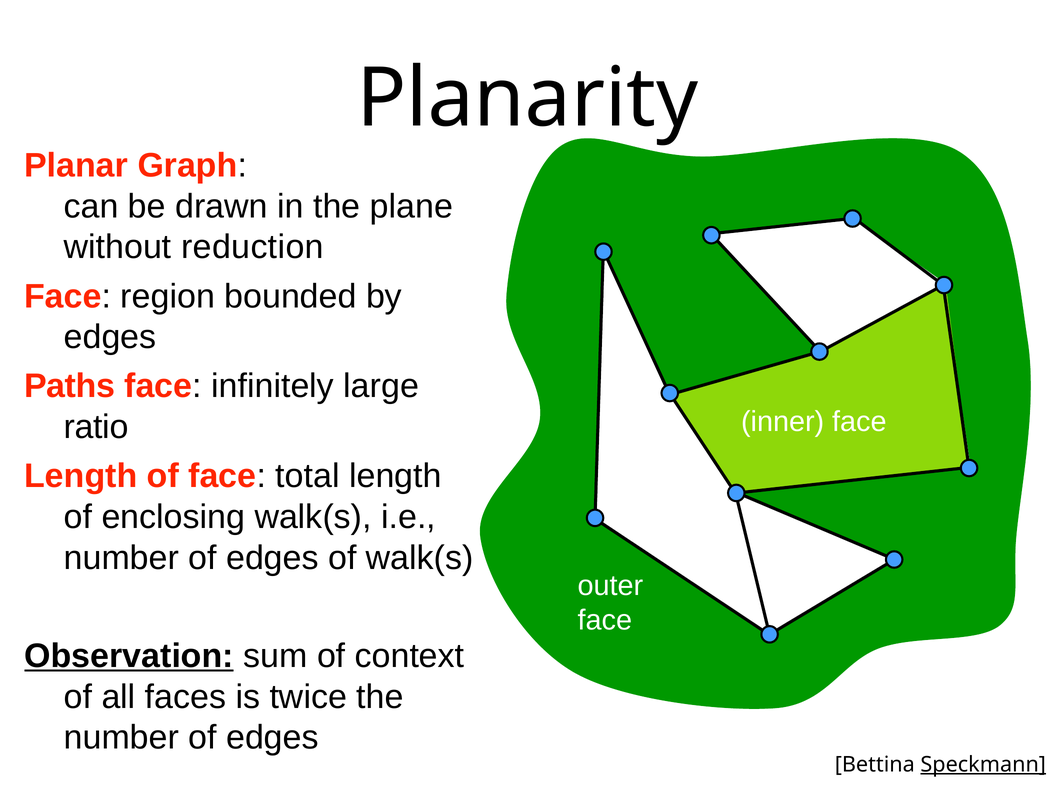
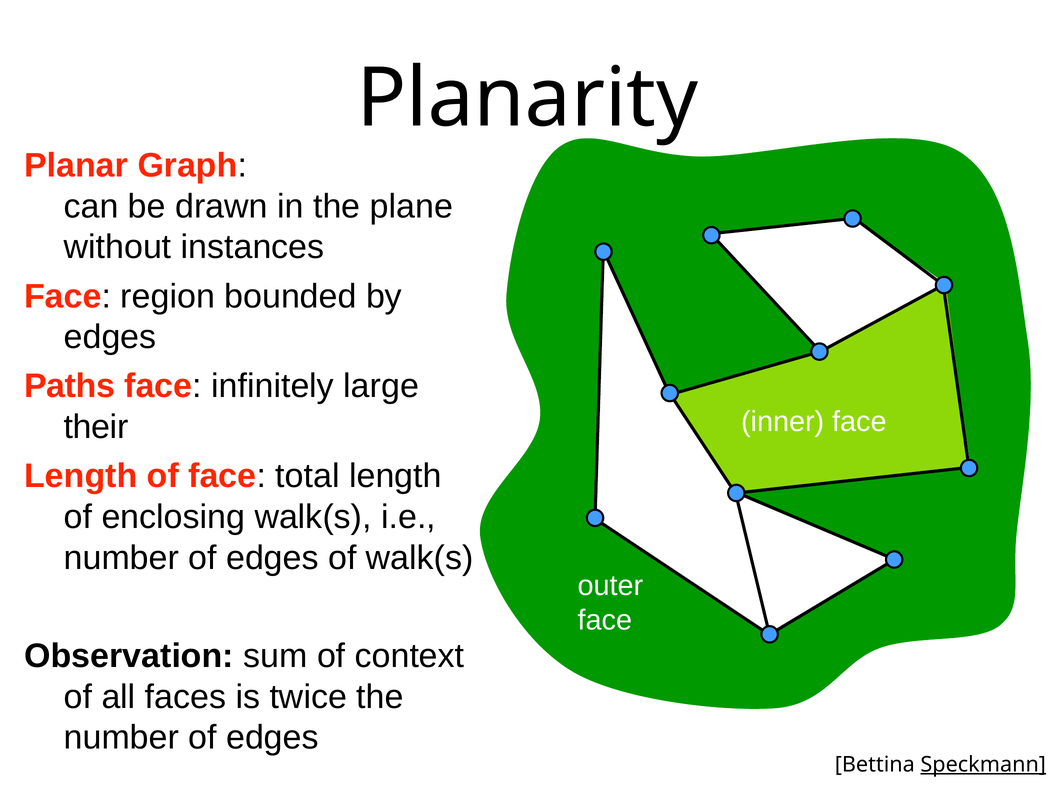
reduction: reduction -> instances
ratio: ratio -> their
Observation underline: present -> none
